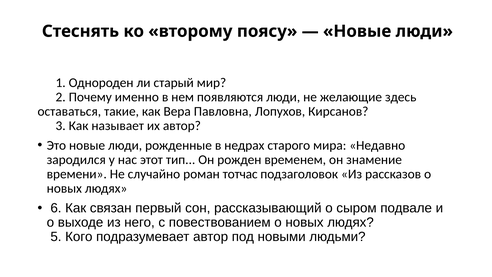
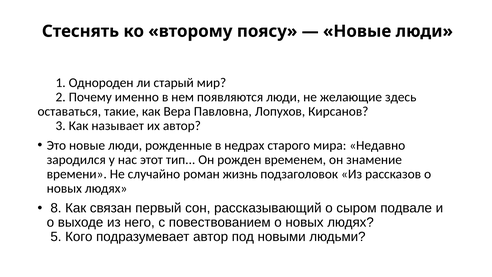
тотчас: тотчас -> жизнь
6: 6 -> 8
